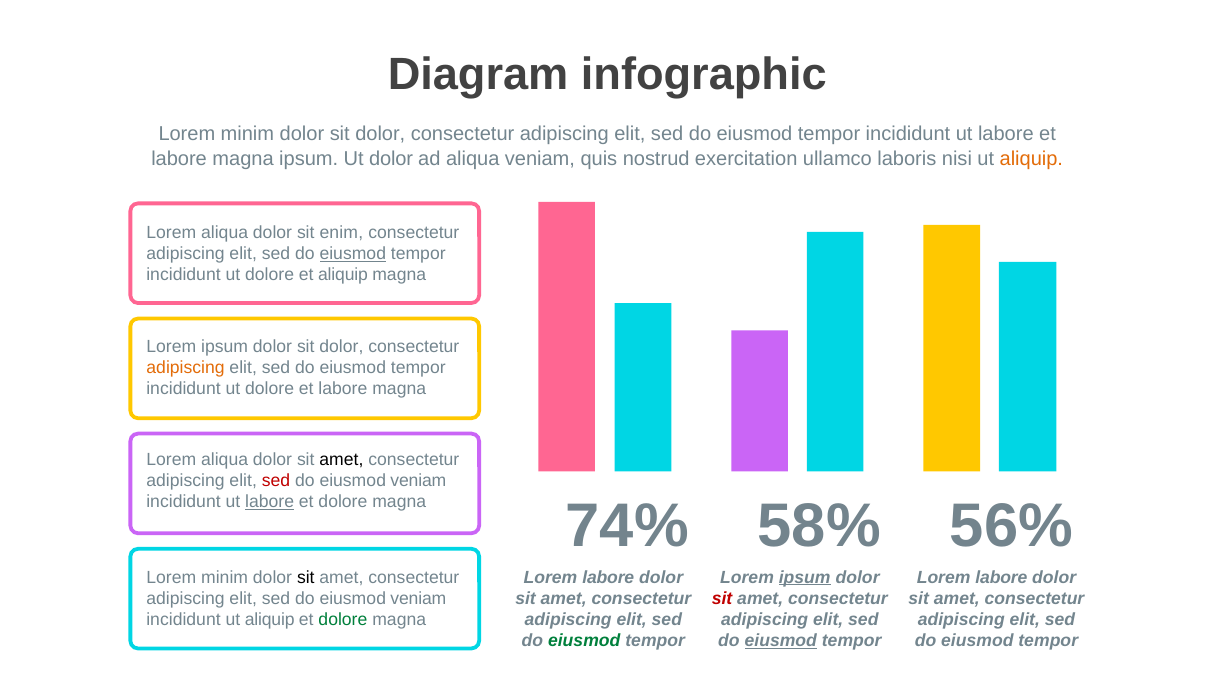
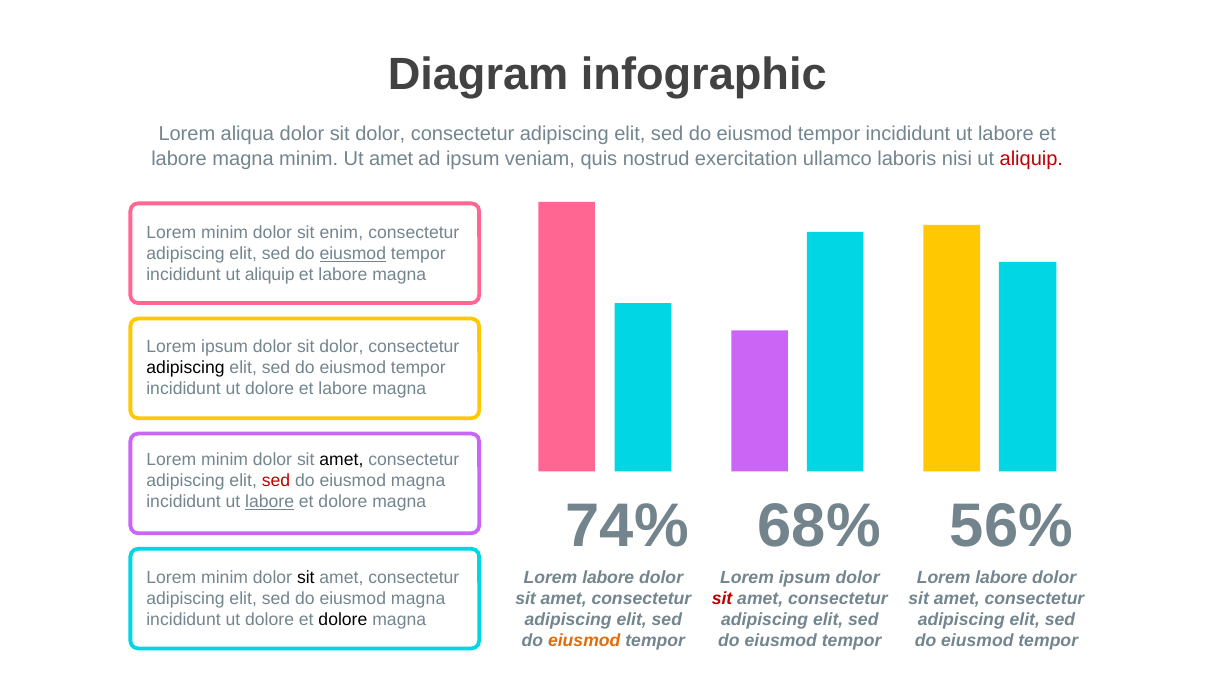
minim at (247, 134): minim -> aliqua
magna ipsum: ipsum -> minim
Ut dolor: dolor -> amet
ad aliqua: aliqua -> ipsum
aliquip at (1031, 158) colour: orange -> red
aliqua at (225, 233): aliqua -> minim
dolore at (270, 275): dolore -> aliquip
aliquip at (343, 275): aliquip -> labore
adipiscing at (186, 367) colour: orange -> black
aliqua at (225, 460): aliqua -> minim
veniam at (418, 481): veniam -> magna
58%: 58% -> 68%
ipsum at (805, 577) underline: present -> none
veniam at (418, 598): veniam -> magna
aliquip at (270, 619): aliquip -> dolore
dolore at (343, 619) colour: green -> black
eiusmod at (584, 640) colour: green -> orange
eiusmod at (781, 640) underline: present -> none
